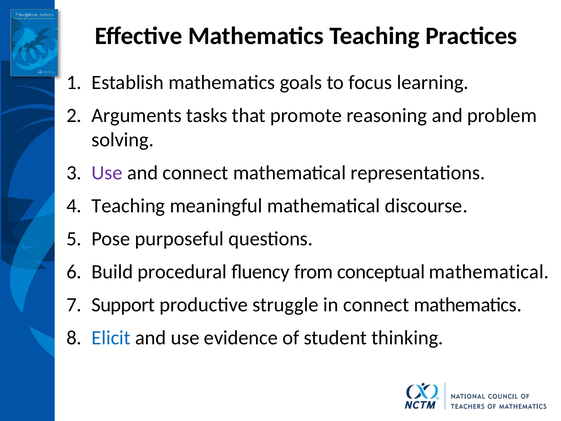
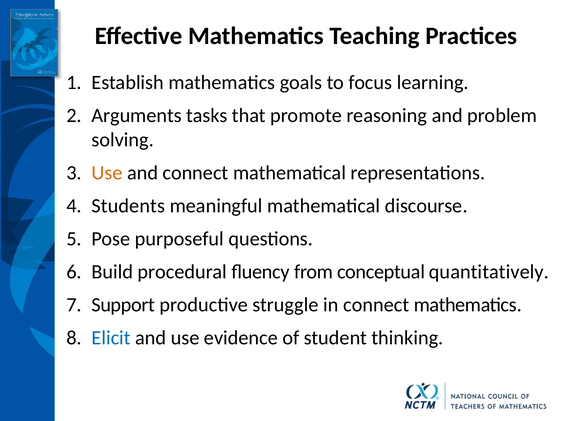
Use at (107, 173) colour: purple -> orange
Teaching at (128, 206): Teaching -> Students
conceptual mathematical: mathematical -> quantitatively
